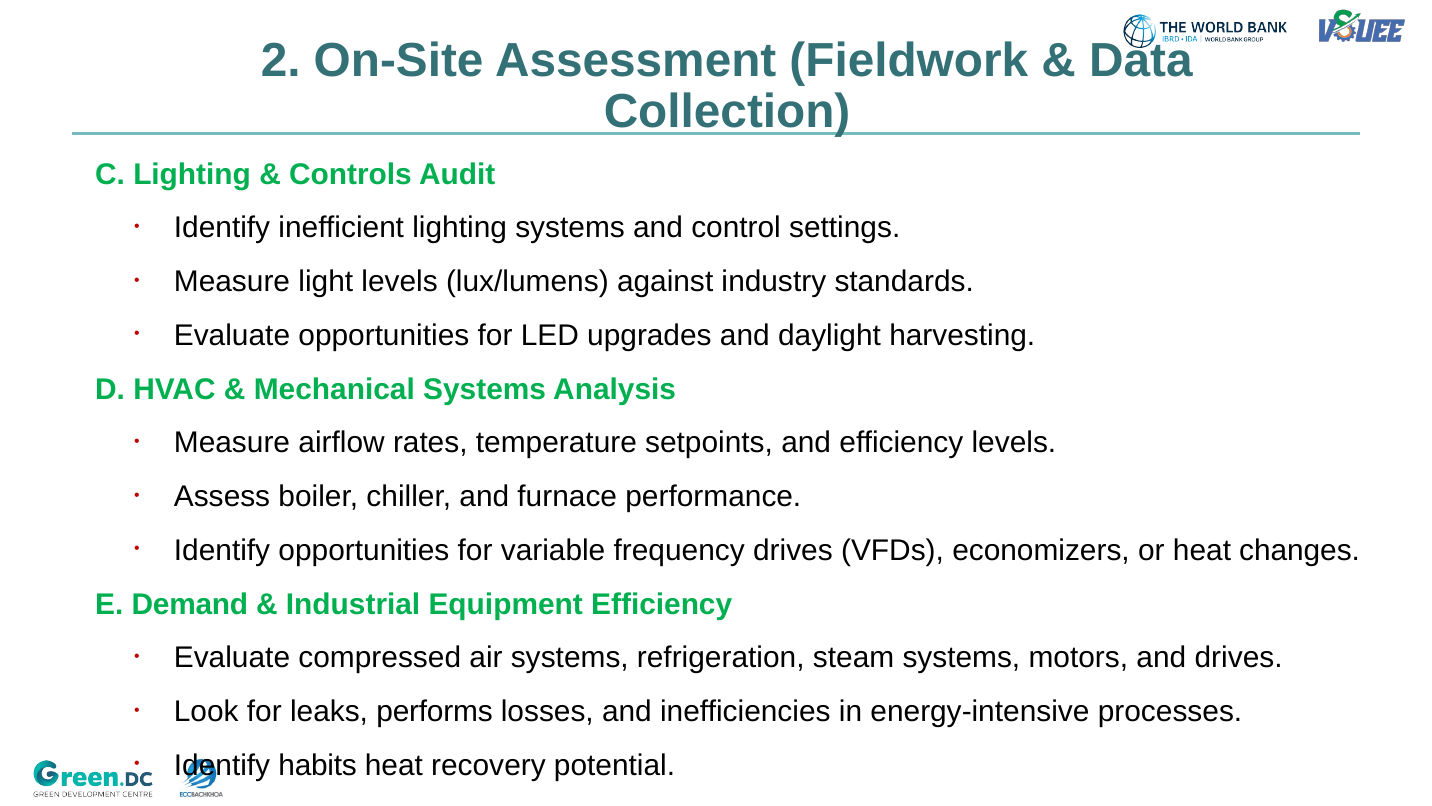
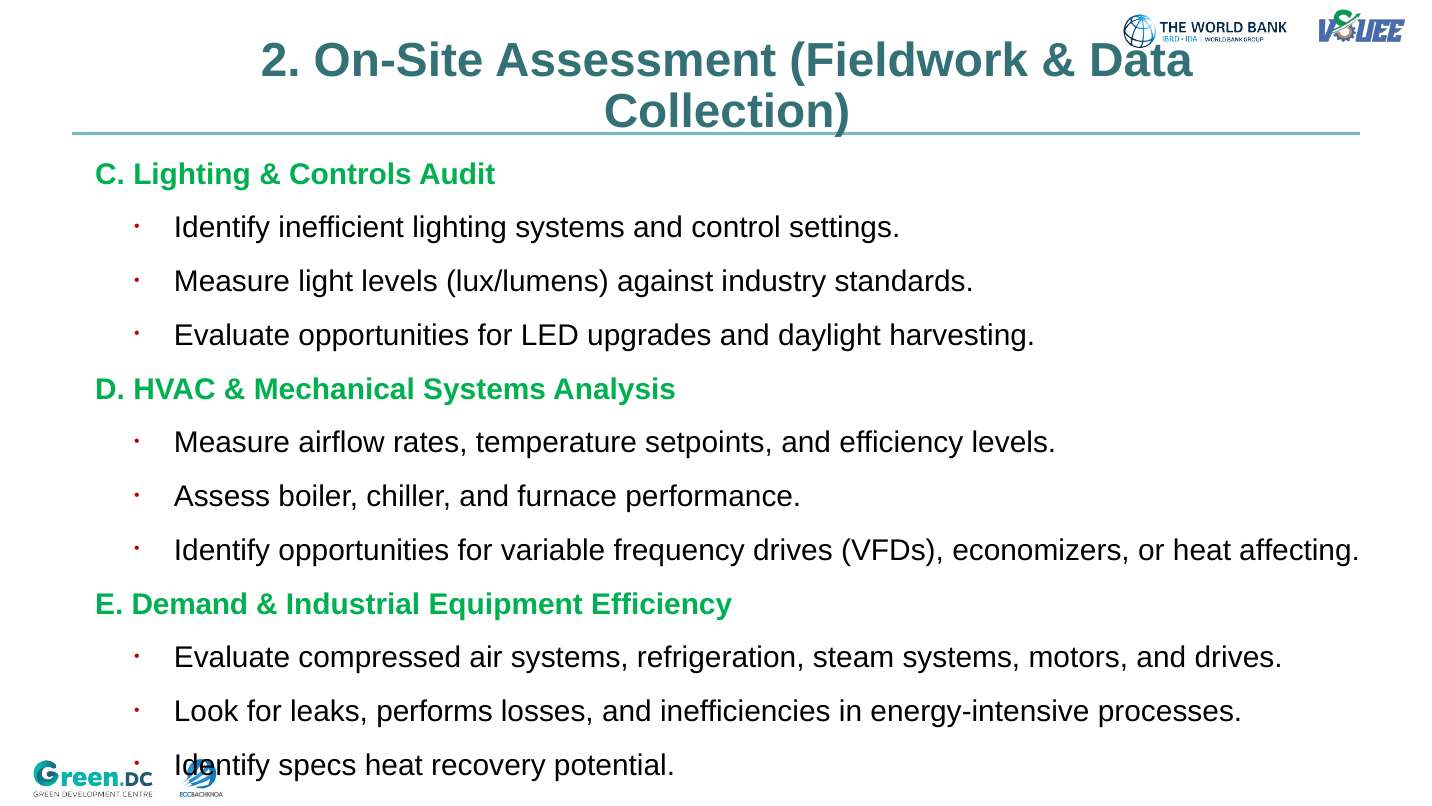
changes: changes -> affecting
habits: habits -> specs
